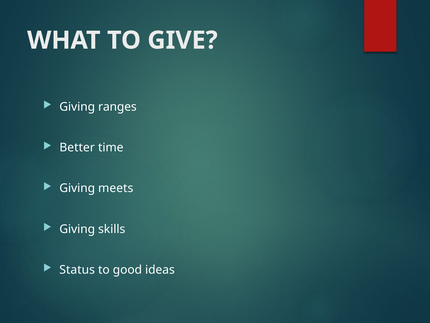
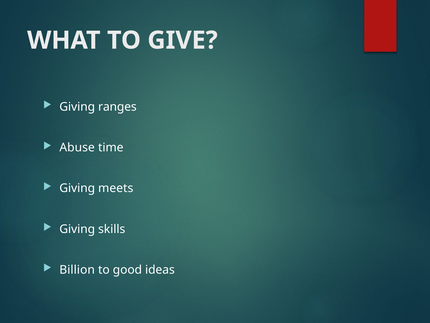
Better: Better -> Abuse
Status: Status -> Billion
